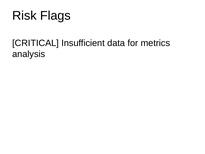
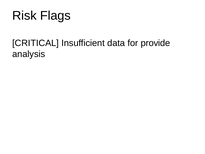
metrics: metrics -> provide
